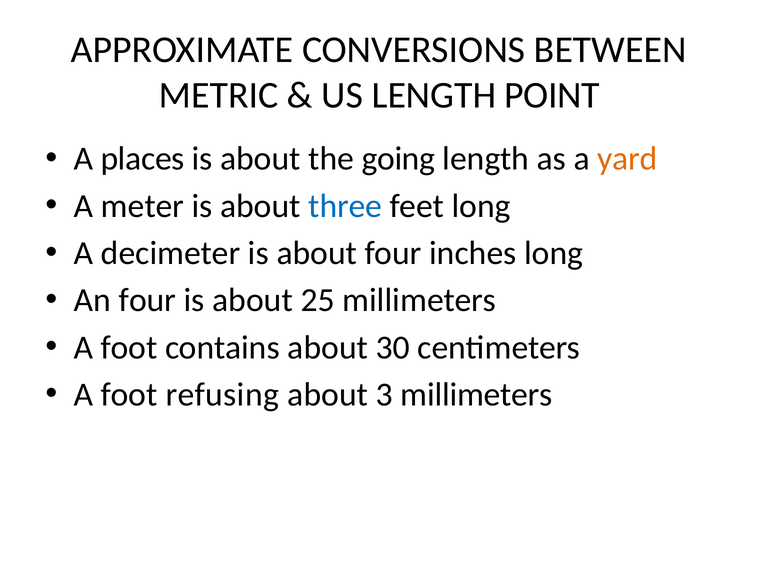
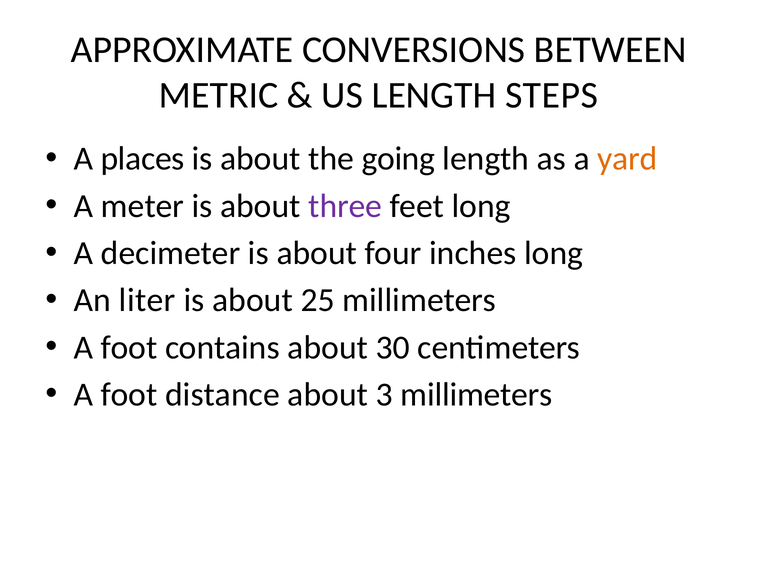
POINT: POINT -> STEPS
three colour: blue -> purple
An four: four -> liter
refusing: refusing -> distance
